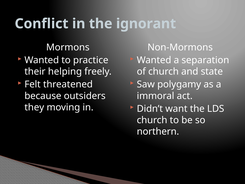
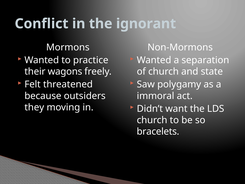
helping: helping -> wagons
northern: northern -> bracelets
